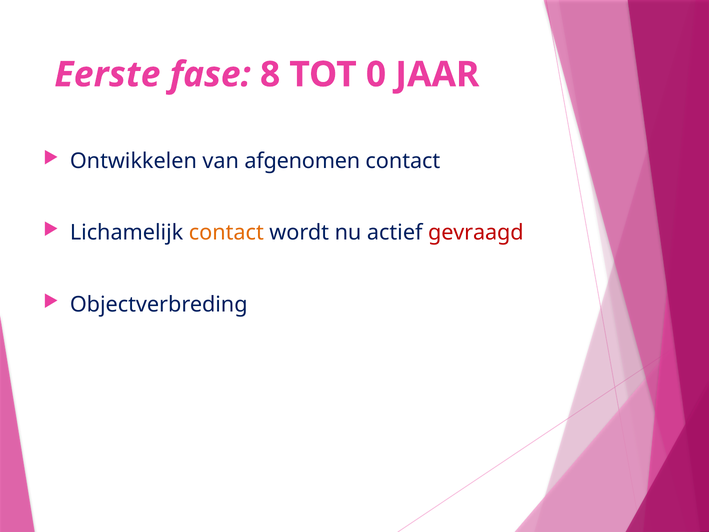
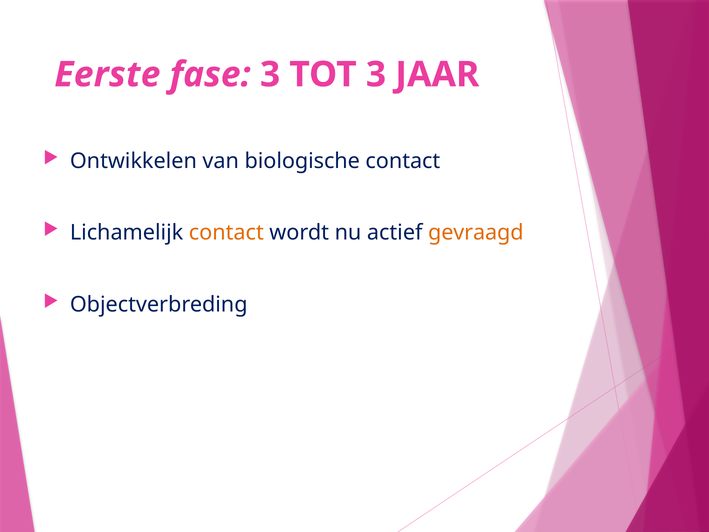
fase 8: 8 -> 3
TOT 0: 0 -> 3
afgenomen: afgenomen -> biologische
gevraagd colour: red -> orange
